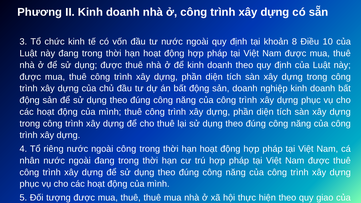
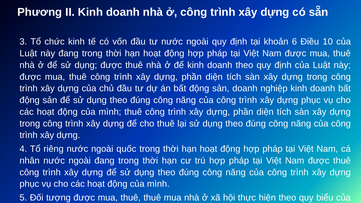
8: 8 -> 6
ngoài công: công -> quốc
giao: giao -> biểu
